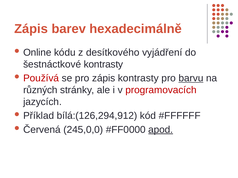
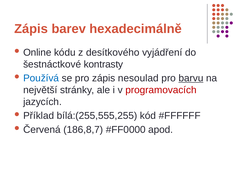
Používá colour: red -> blue
zápis kontrasty: kontrasty -> nesoulad
různých: různých -> největší
bílá:(126,294,912: bílá:(126,294,912 -> bílá:(255,555,255
245,0,0: 245,0,0 -> 186,8,7
apod underline: present -> none
